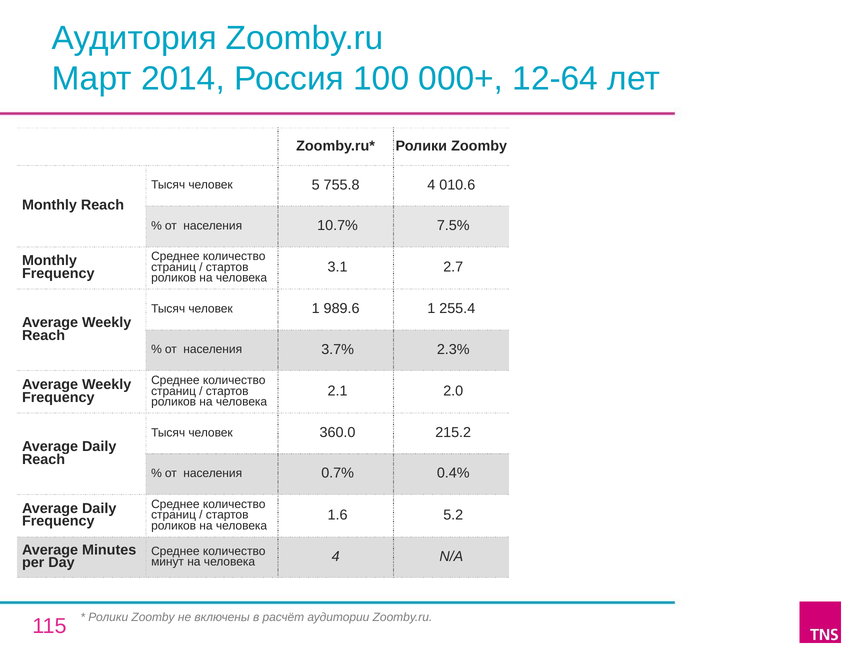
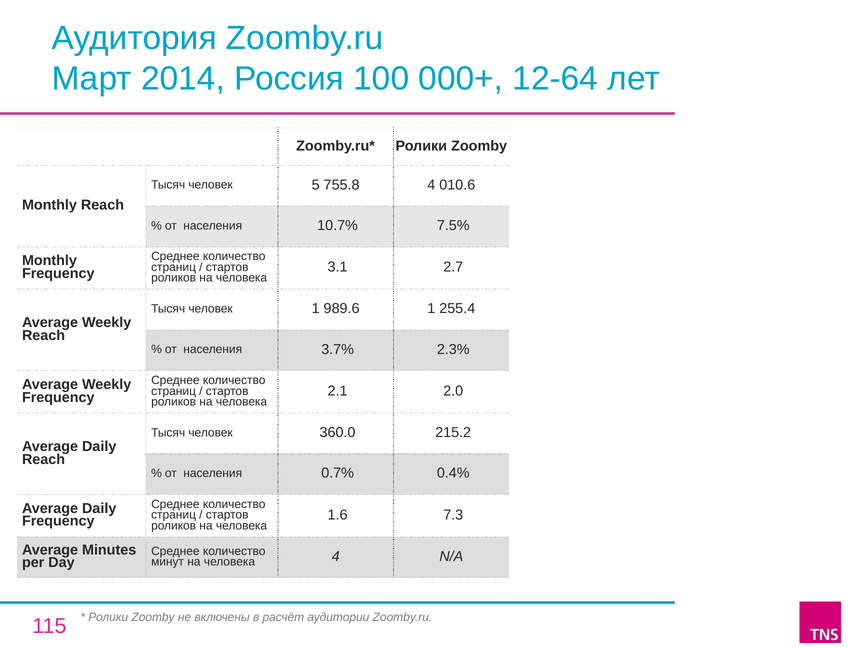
5.2: 5.2 -> 7.3
